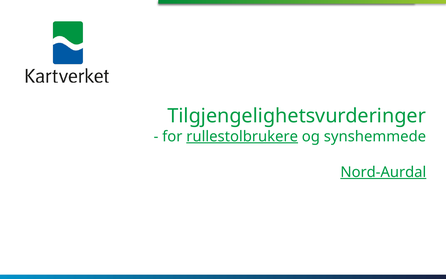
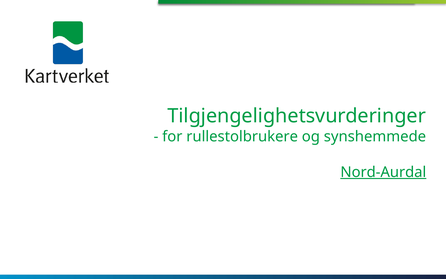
rullestolbrukere underline: present -> none
